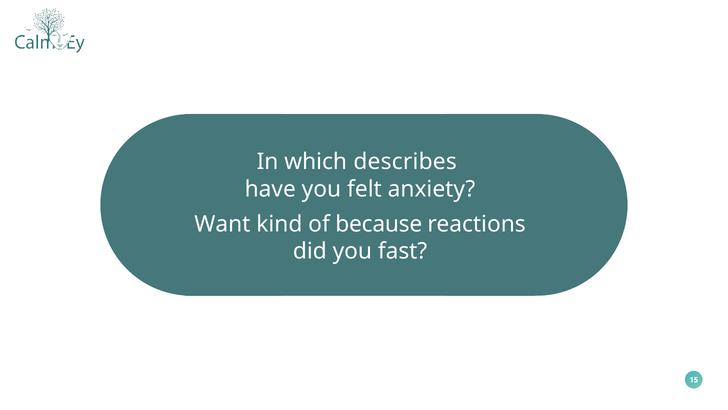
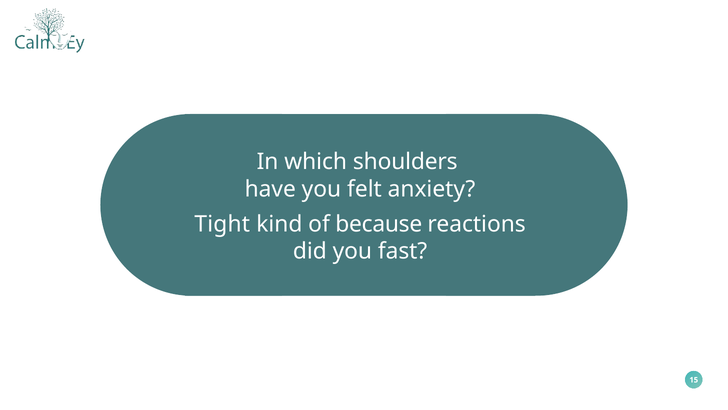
describes: describes -> shoulders
Want: Want -> Tight
